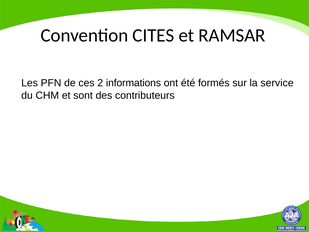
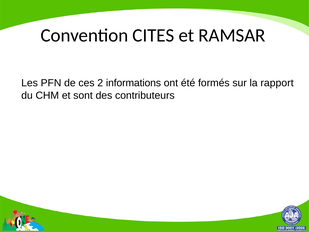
service: service -> rapport
